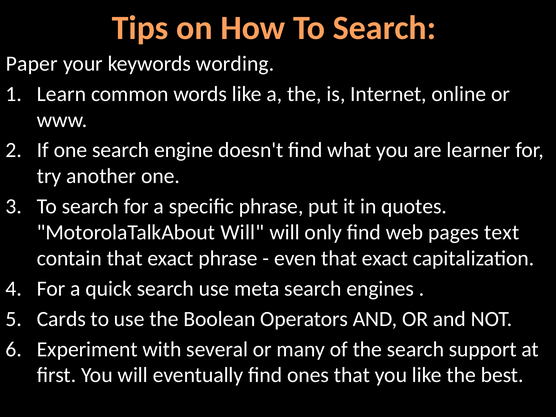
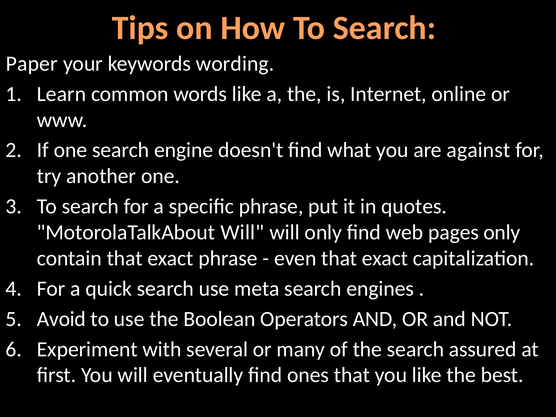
learner: learner -> against
pages text: text -> only
Cards: Cards -> Avoid
support: support -> assured
